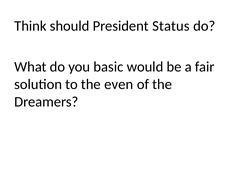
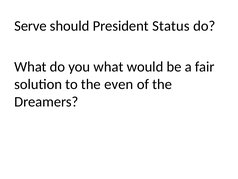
Think: Think -> Serve
you basic: basic -> what
